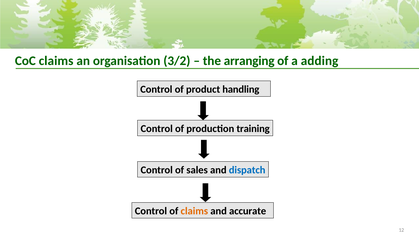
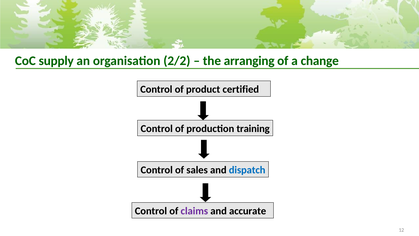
CoC claims: claims -> supply
3/2: 3/2 -> 2/2
adding: adding -> change
handling: handling -> certified
claims at (194, 211) colour: orange -> purple
